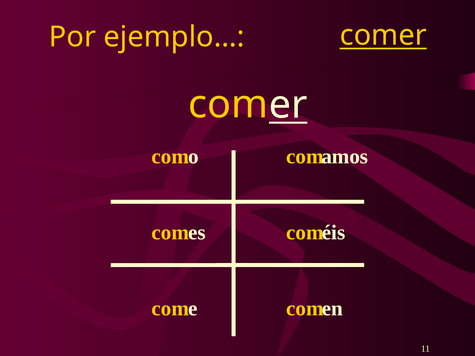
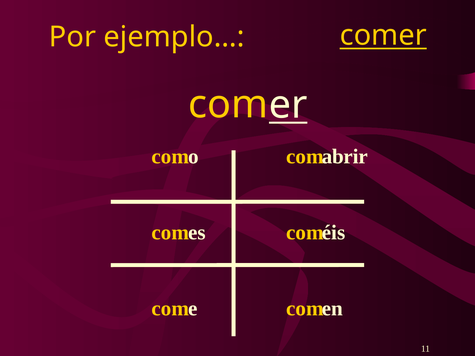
amos: amos -> abrir
